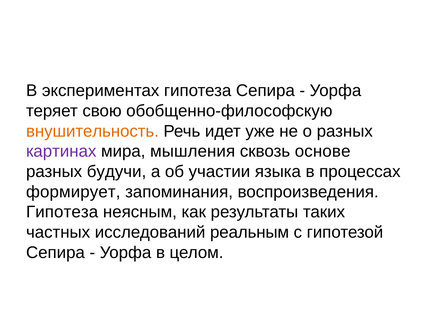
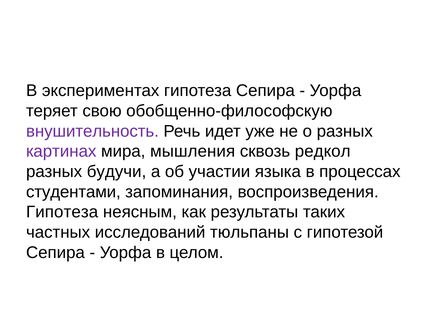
внушительность colour: orange -> purple
основе: основе -> редкол
формирует: формирует -> студентами
реальным: реальным -> тюльпаны
